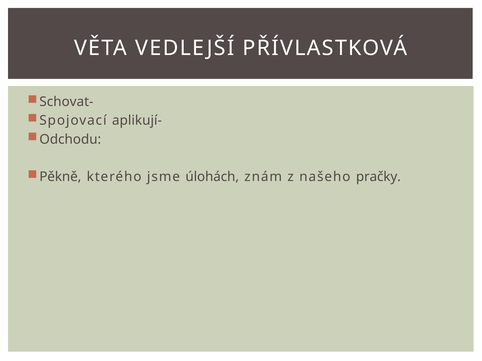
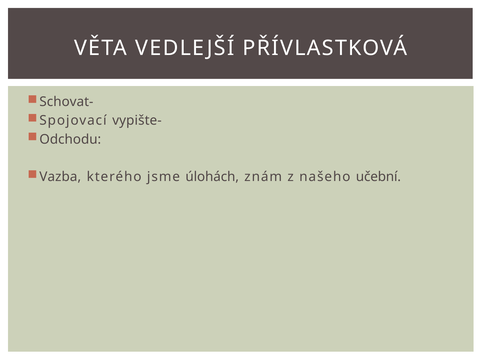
aplikují-: aplikují- -> vypište-
Pěkně: Pěkně -> Vazba
pračky: pračky -> učební
